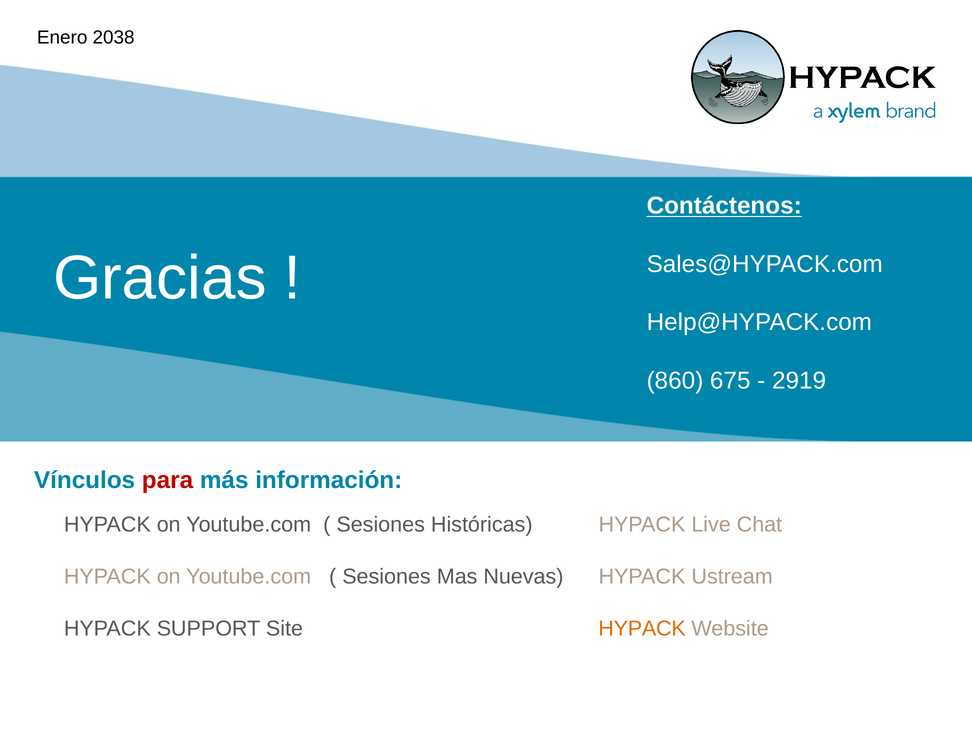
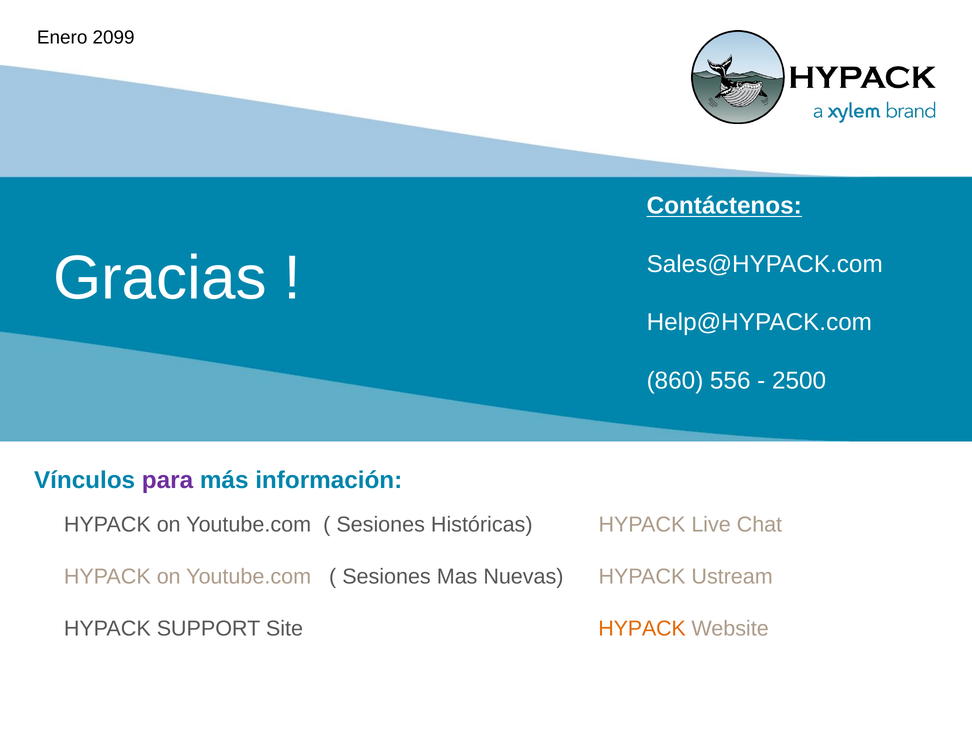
2038: 2038 -> 2099
675: 675 -> 556
2919: 2919 -> 2500
para colour: red -> purple
